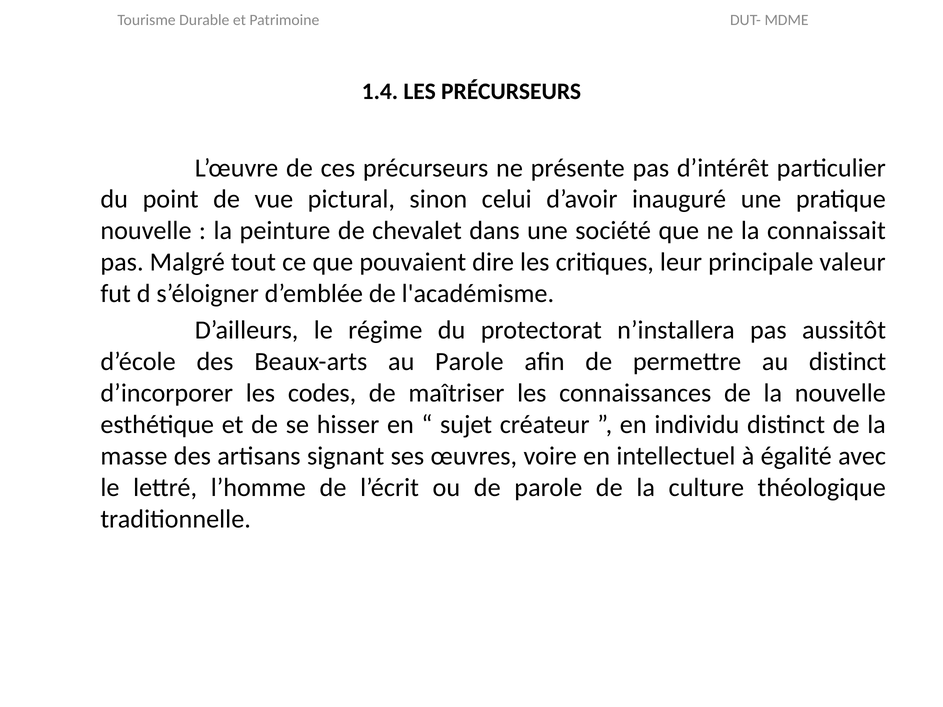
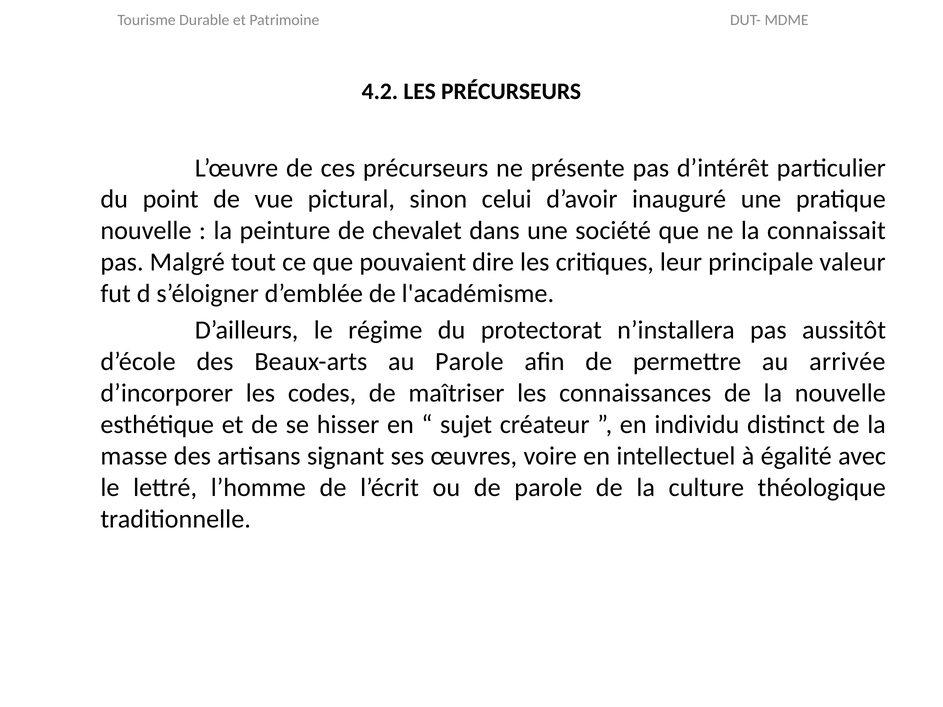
1.4: 1.4 -> 4.2
au distinct: distinct -> arrivée
